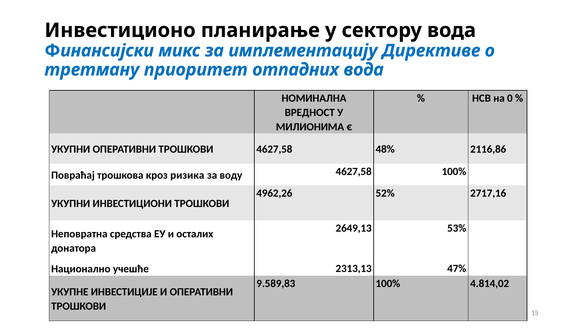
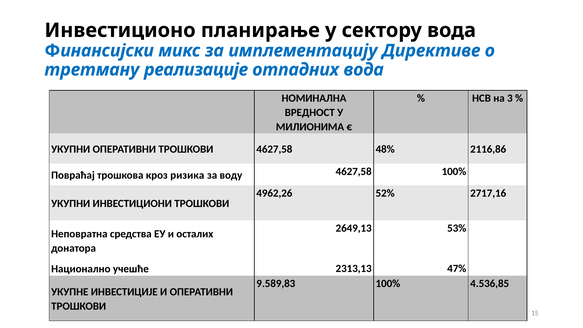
приоритет: приоритет -> реализације
0: 0 -> 3
4.814,02: 4.814,02 -> 4.536,85
